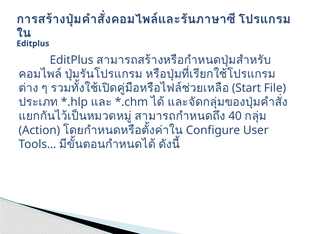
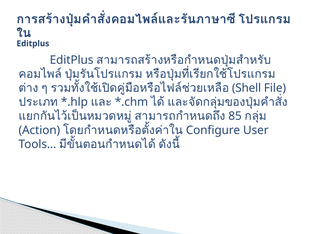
Start: Start -> Shell
40: 40 -> 85
